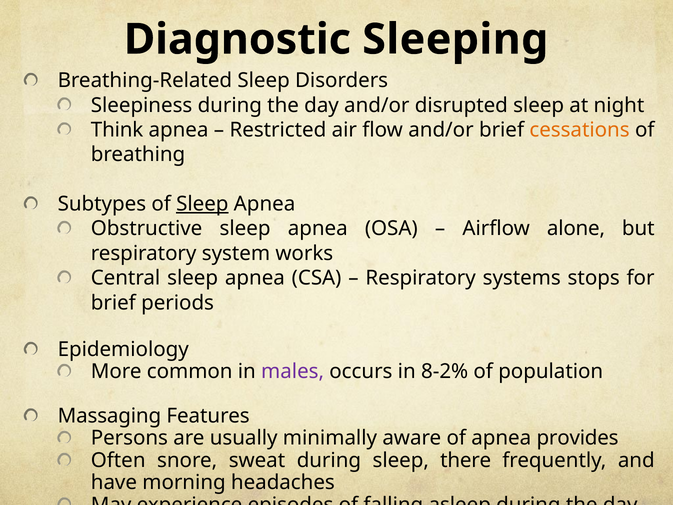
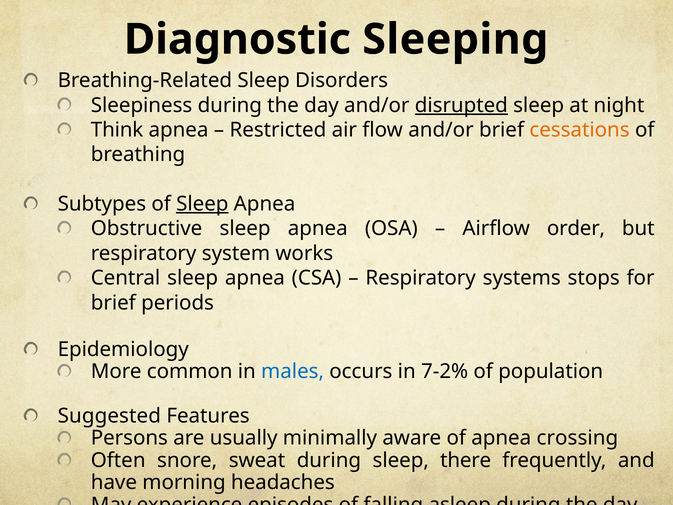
disrupted underline: none -> present
alone: alone -> order
males colour: purple -> blue
8-2%: 8-2% -> 7-2%
Massaging: Massaging -> Suggested
provides: provides -> crossing
